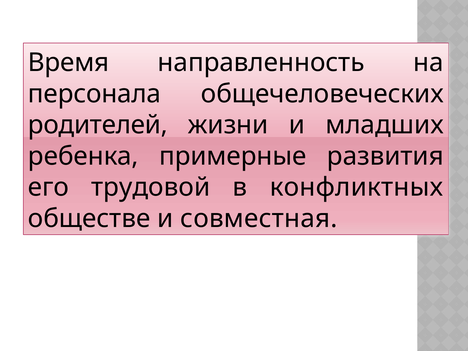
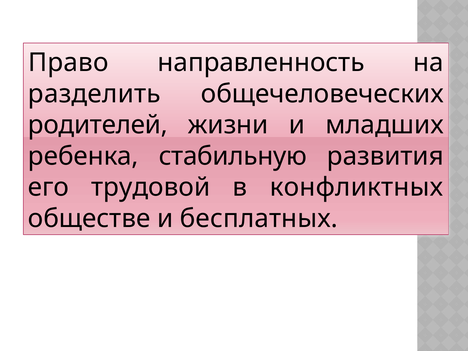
Время: Время -> Право
персонала: персонала -> разделить
примерные: примерные -> стабильную
совместная: совместная -> бесплатных
